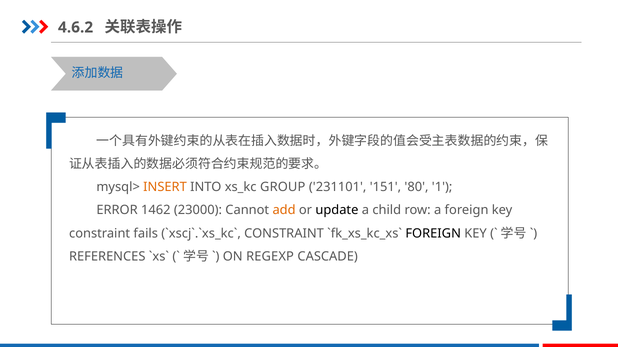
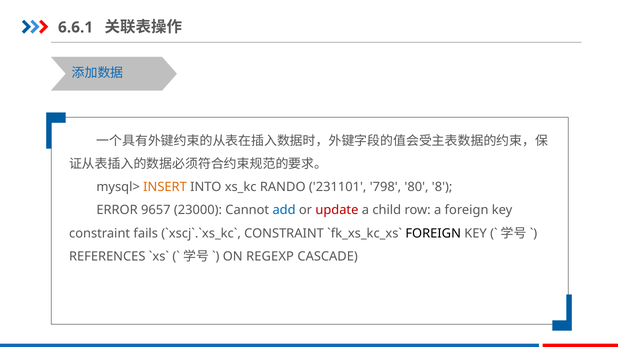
4.6.2: 4.6.2 -> 6.6.1
GROUP: GROUP -> RANDO
151: 151 -> 798
1: 1 -> 8
1462: 1462 -> 9657
add colour: orange -> blue
update colour: black -> red
